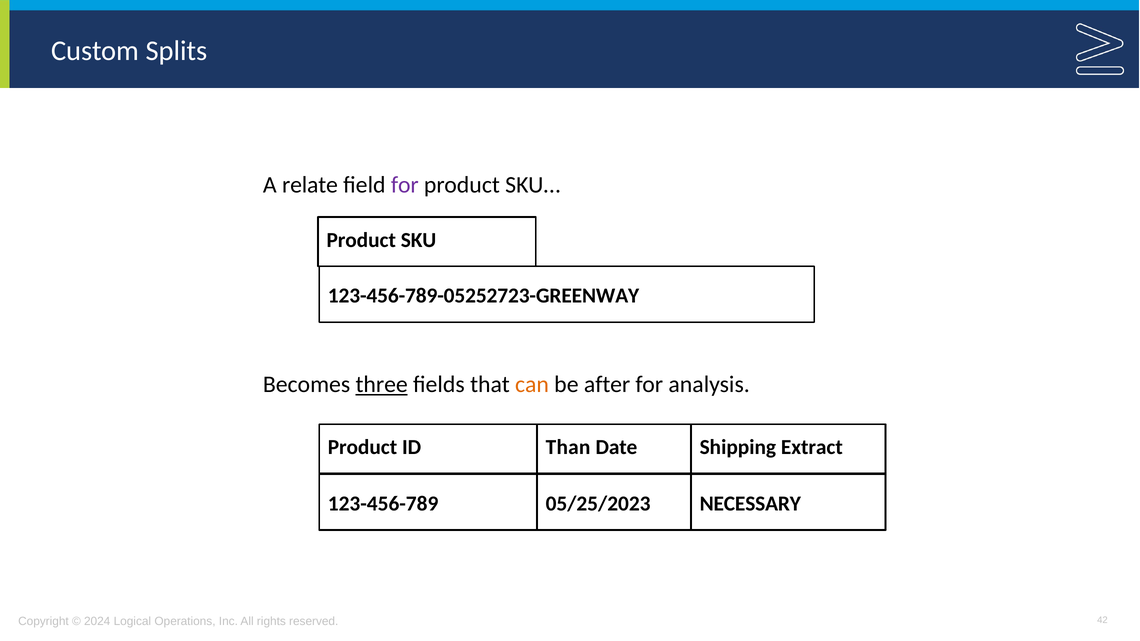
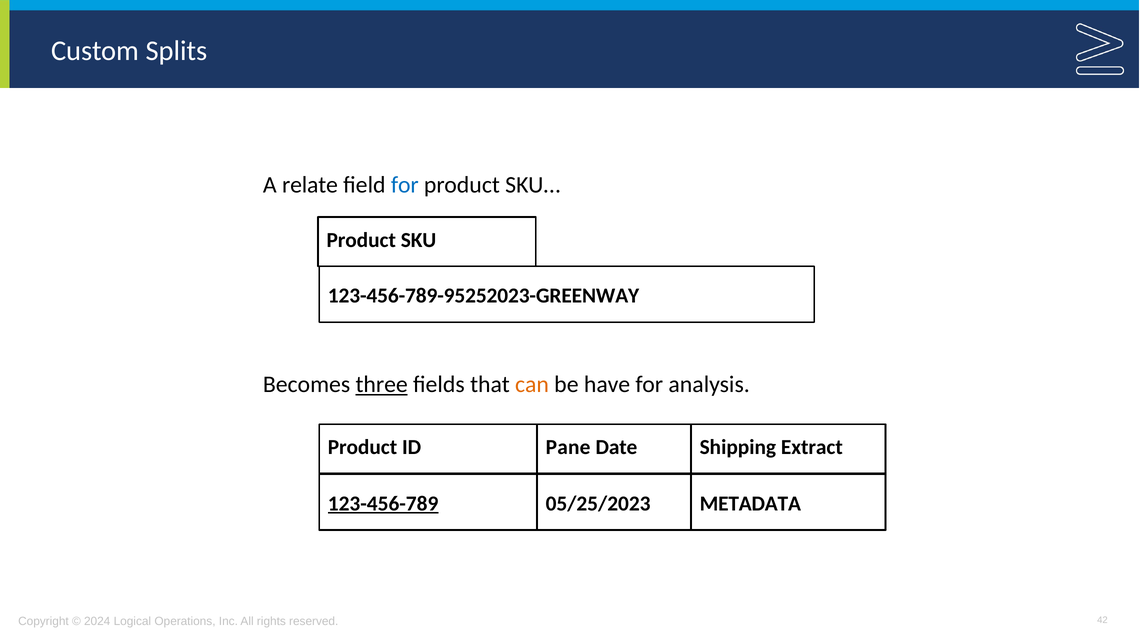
for at (405, 185) colour: purple -> blue
123-456-789-05252723-GREENWAY: 123-456-789-05252723-GREENWAY -> 123-456-789-95252023-GREENWAY
after: after -> have
Than: Than -> Pane
123-456-789 underline: none -> present
NECESSARY: NECESSARY -> METADATA
